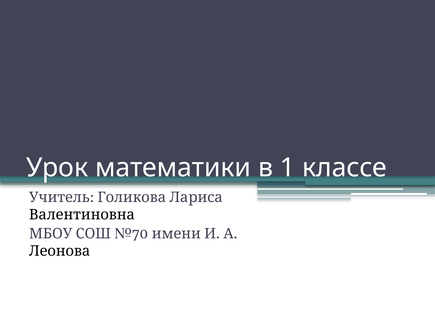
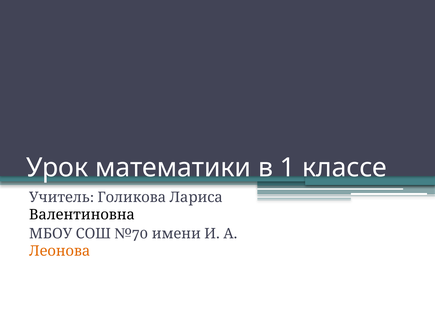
Леонова colour: black -> orange
